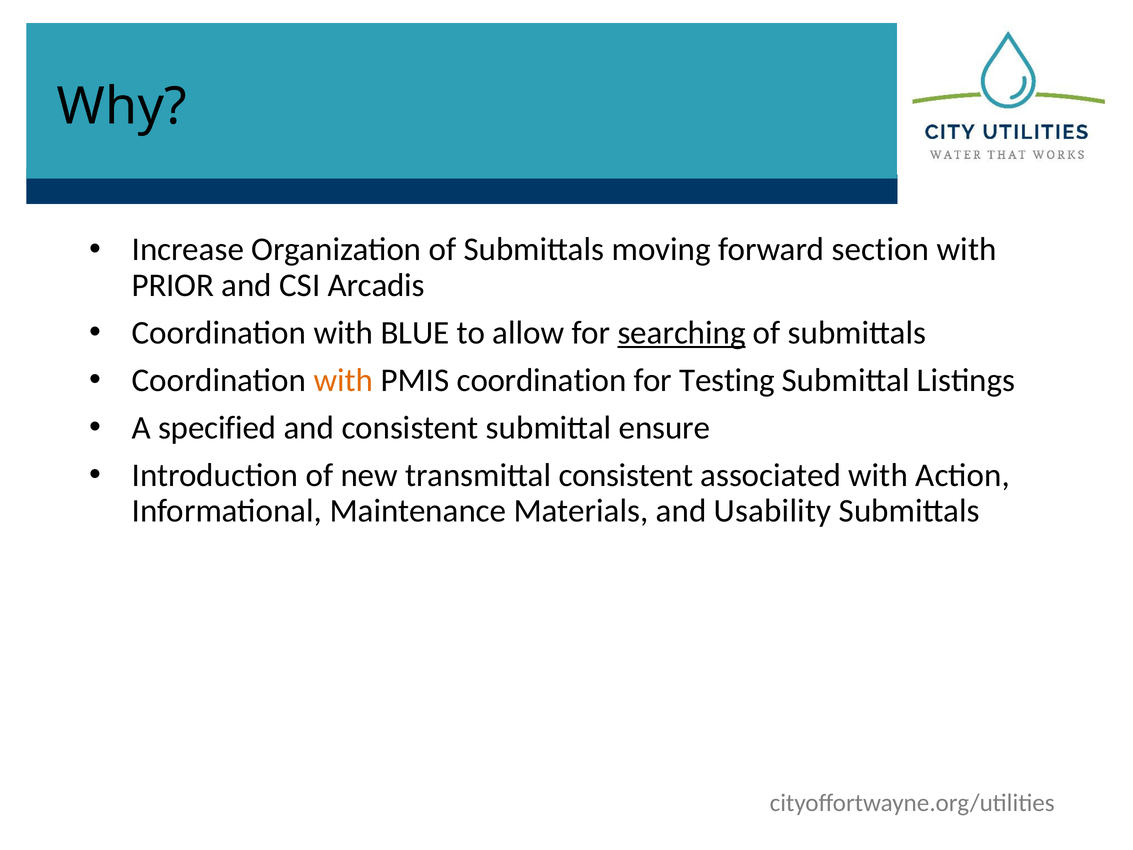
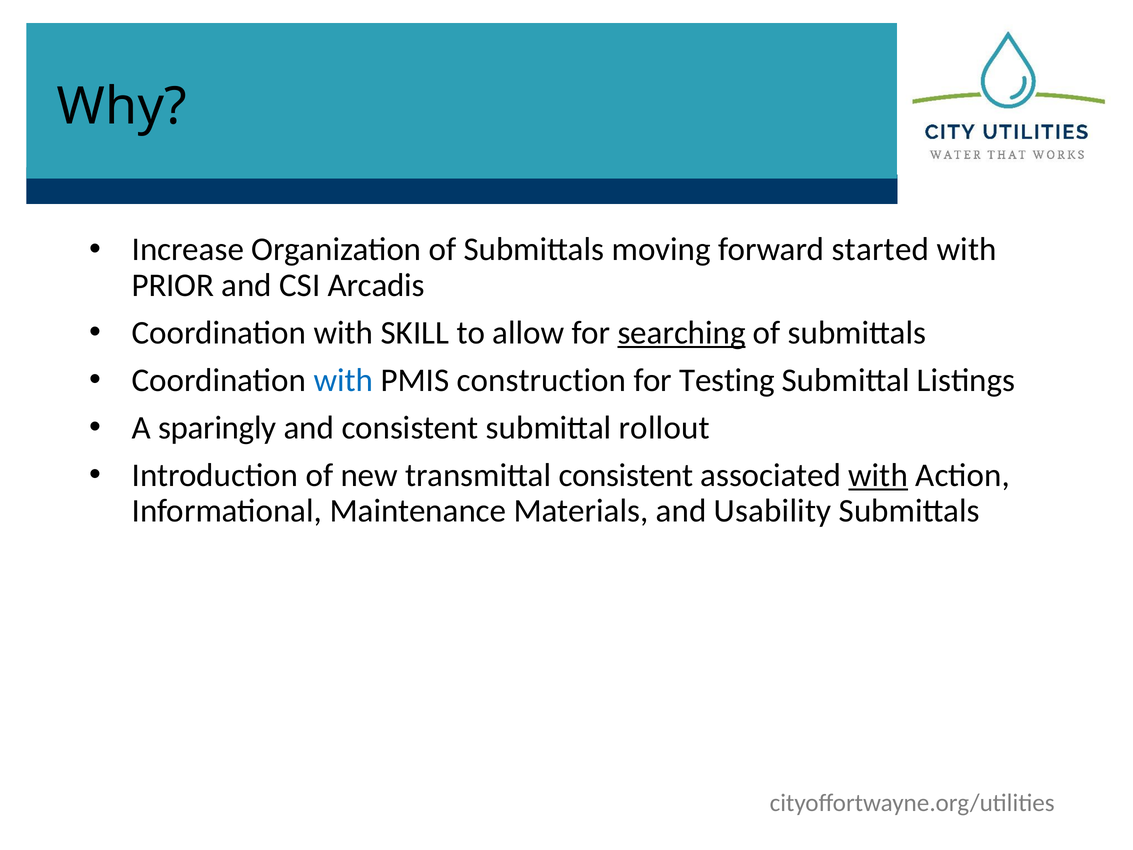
section: section -> started
BLUE: BLUE -> SKILL
with at (343, 380) colour: orange -> blue
PMIS coordination: coordination -> construction
specified: specified -> sparingly
ensure: ensure -> rollout
with at (878, 475) underline: none -> present
